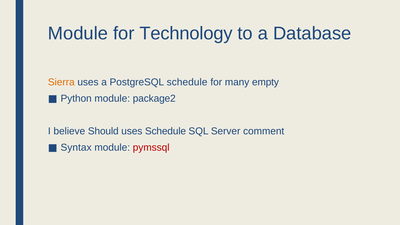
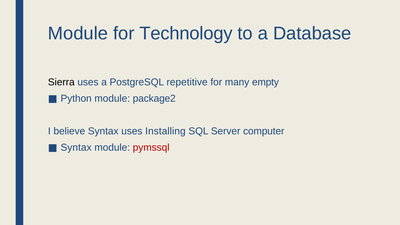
Sierra colour: orange -> black
PostgreSQL schedule: schedule -> repetitive
believe Should: Should -> Syntax
uses Schedule: Schedule -> Installing
comment: comment -> computer
